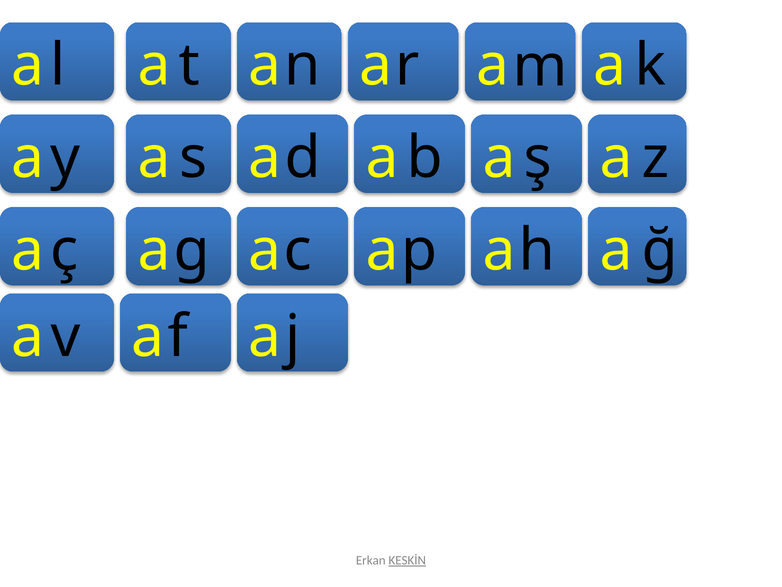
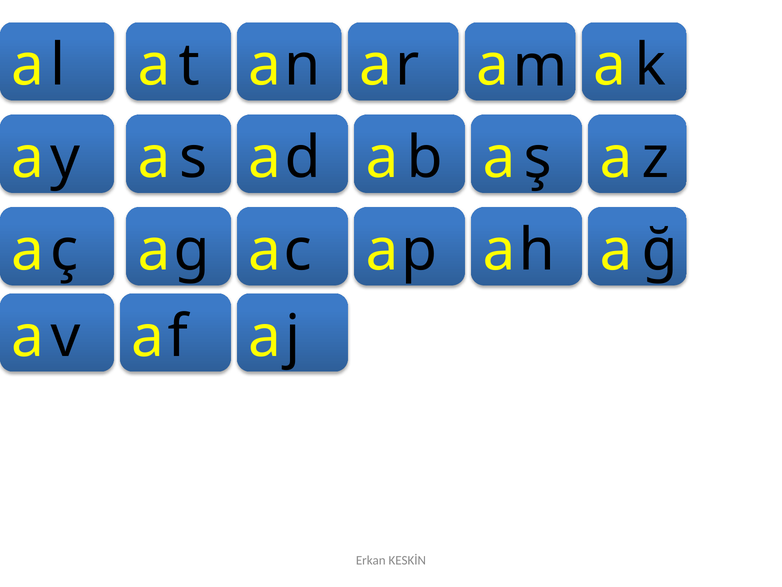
KESKİN underline: present -> none
